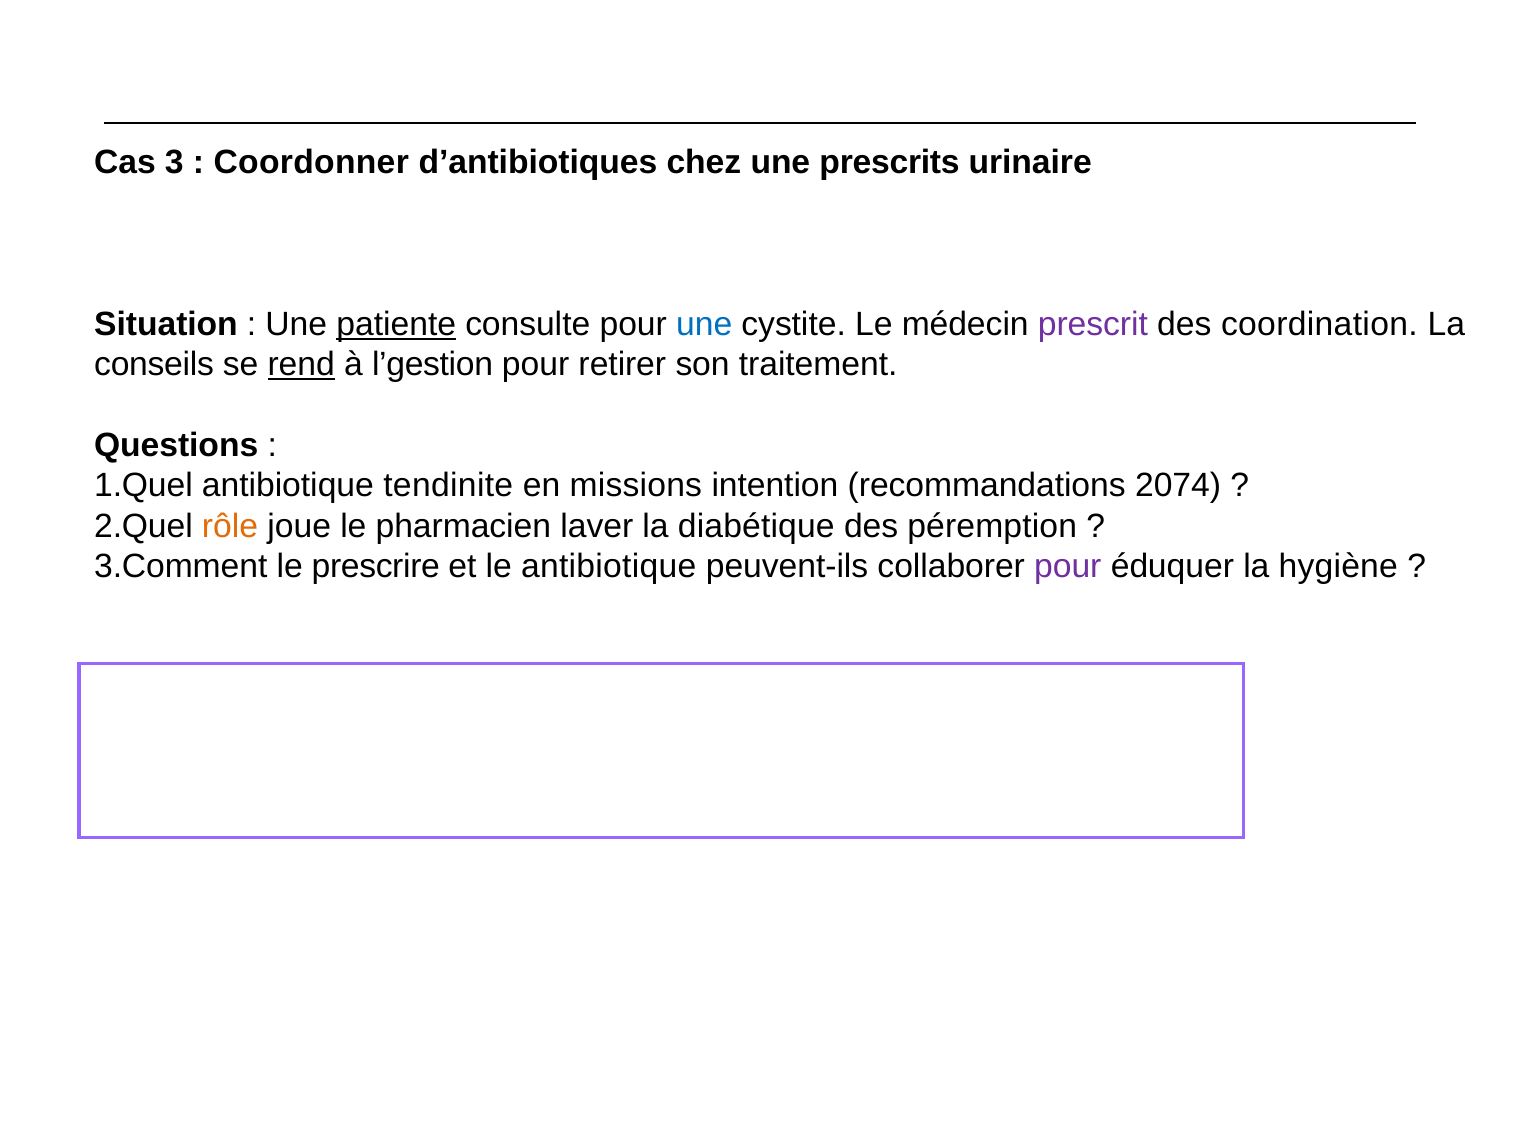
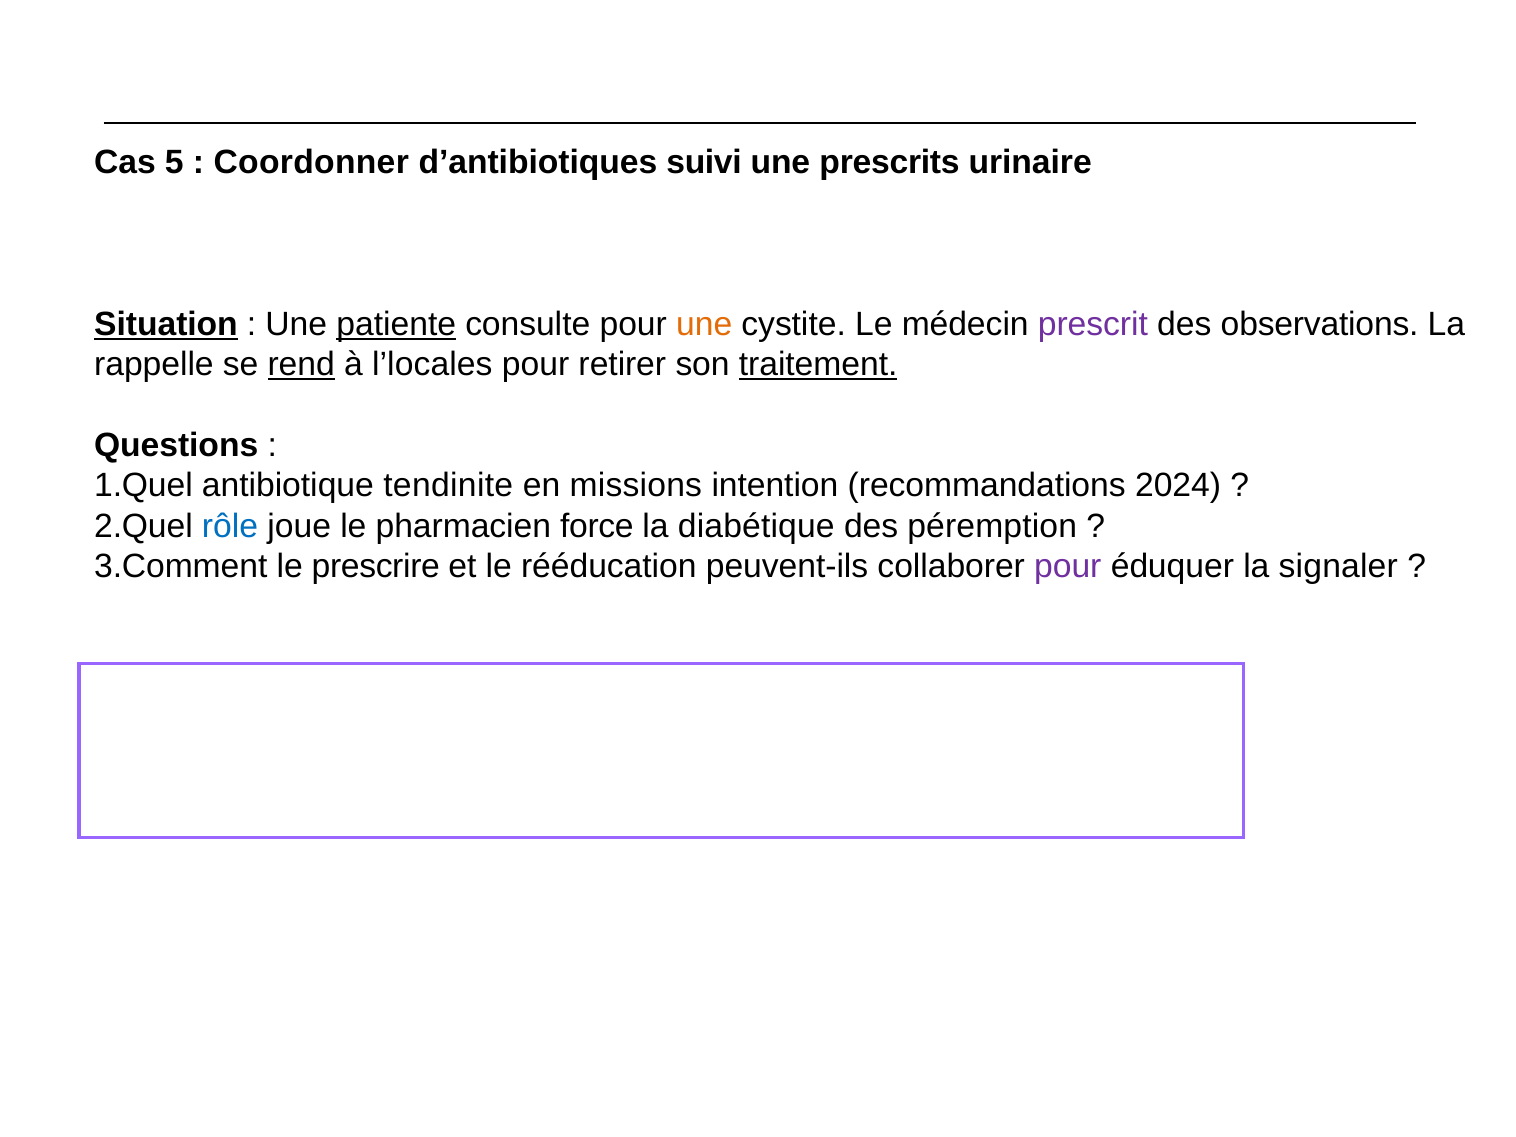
3: 3 -> 5
chez: chez -> suivi
Situation underline: none -> present
une at (704, 324) colour: blue -> orange
coordination: coordination -> observations
conseils at (154, 365): conseils -> rappelle
l’gestion: l’gestion -> l’locales
traitement at (818, 365) underline: none -> present
2074: 2074 -> 2024
rôle colour: orange -> blue
laver: laver -> force
le antibiotique: antibiotique -> rééducation
hygiène: hygiène -> signaler
